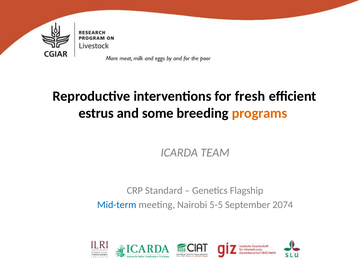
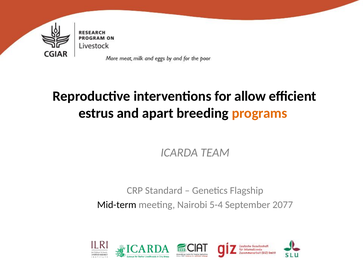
fresh: fresh -> allow
some: some -> apart
Mid-term colour: blue -> black
5-5: 5-5 -> 5-4
2074: 2074 -> 2077
